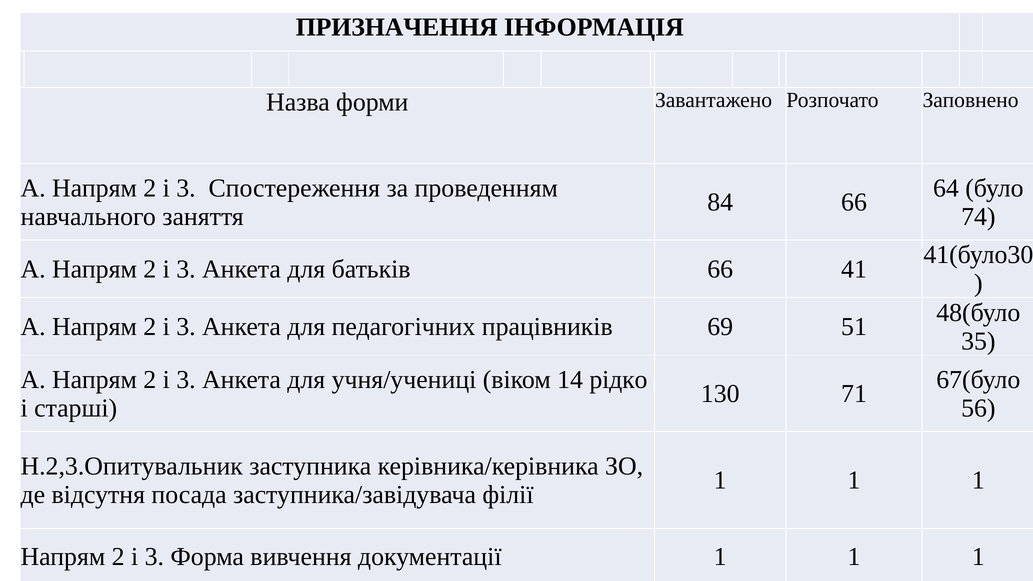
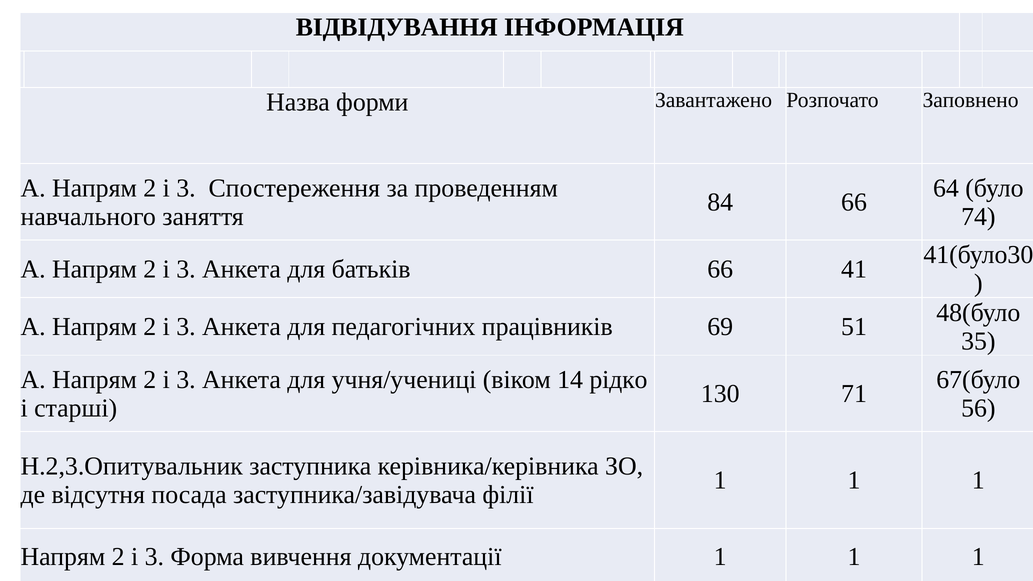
ПРИЗНАЧЕННЯ: ПРИЗНАЧЕННЯ -> ВІДВІДУВАННЯ
